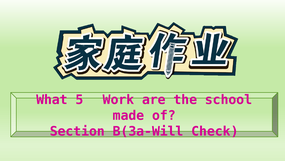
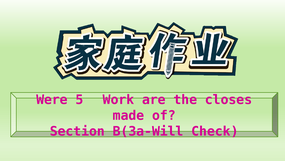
What: What -> Were
school: school -> closes
